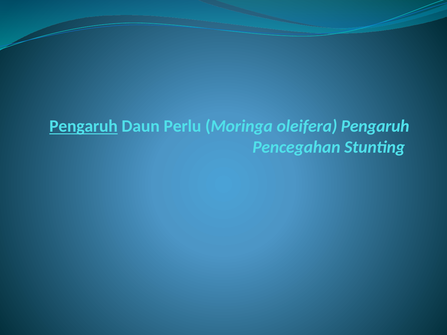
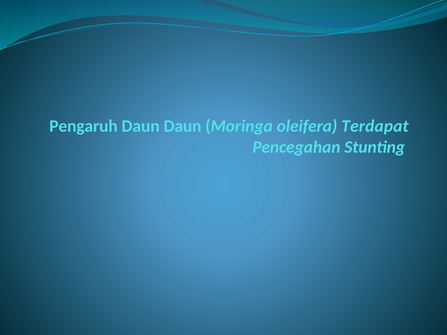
Pengaruh at (84, 126) underline: present -> none
Daun Perlu: Perlu -> Daun
oleifera Pengaruh: Pengaruh -> Terdapat
